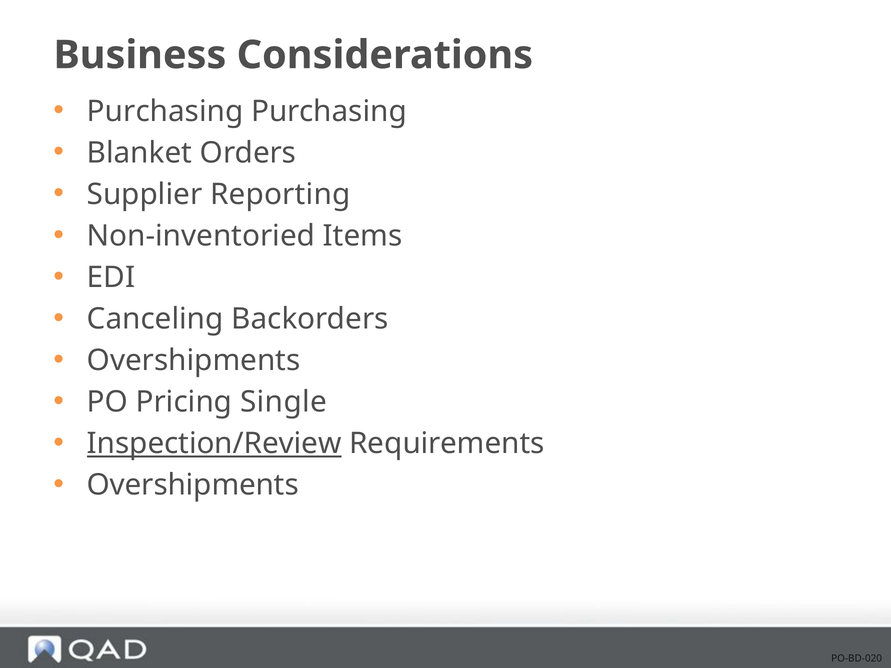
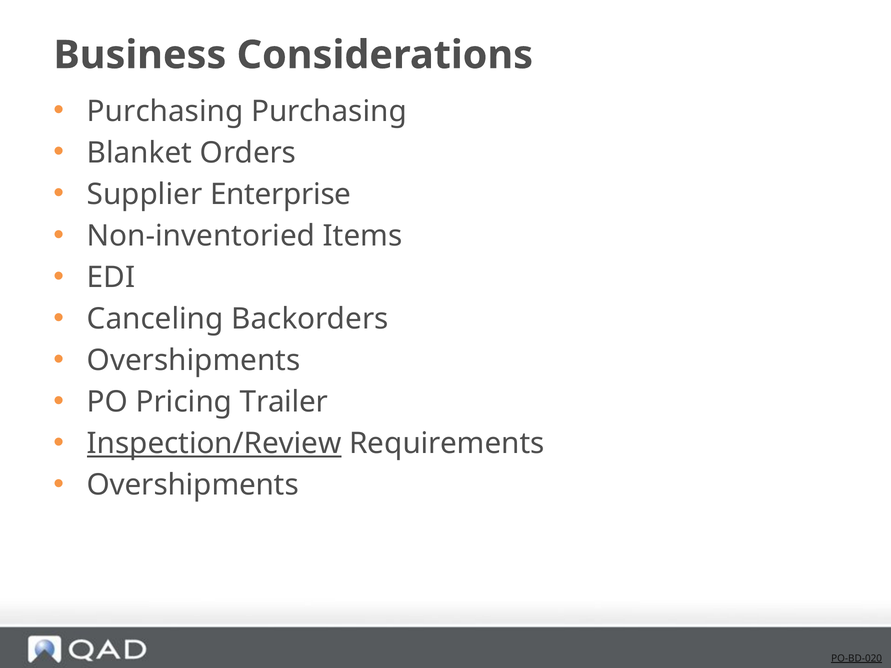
Reporting: Reporting -> Enterprise
Single: Single -> Trailer
PO-BD-020 underline: none -> present
